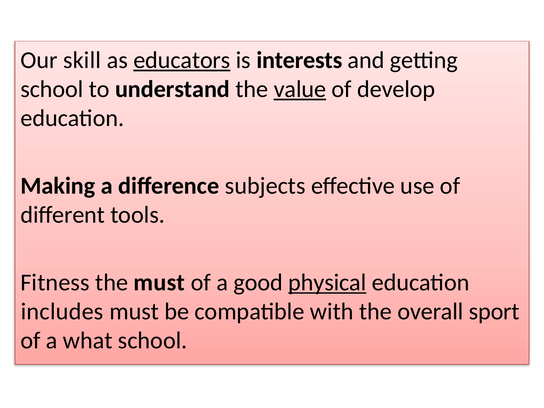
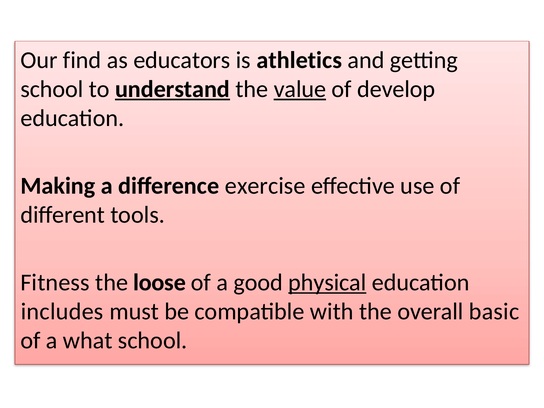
skill: skill -> find
educators underline: present -> none
interests: interests -> athletics
understand underline: none -> present
subjects: subjects -> exercise
the must: must -> loose
sport: sport -> basic
